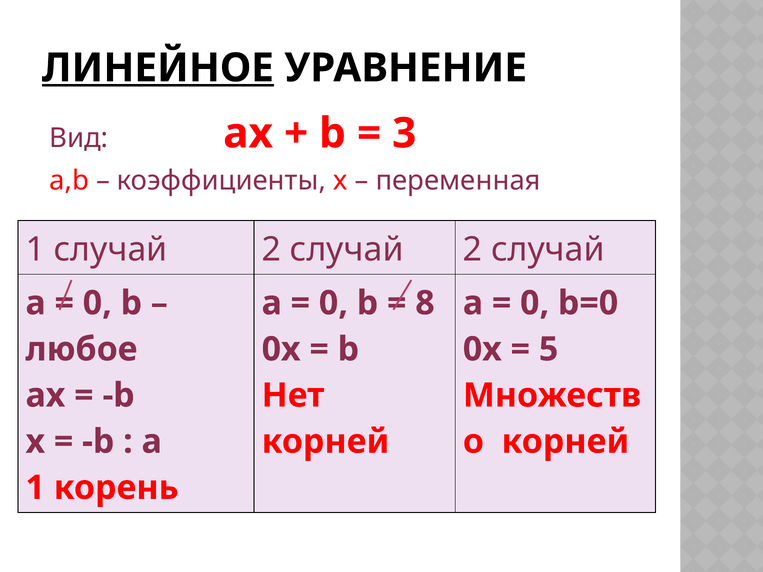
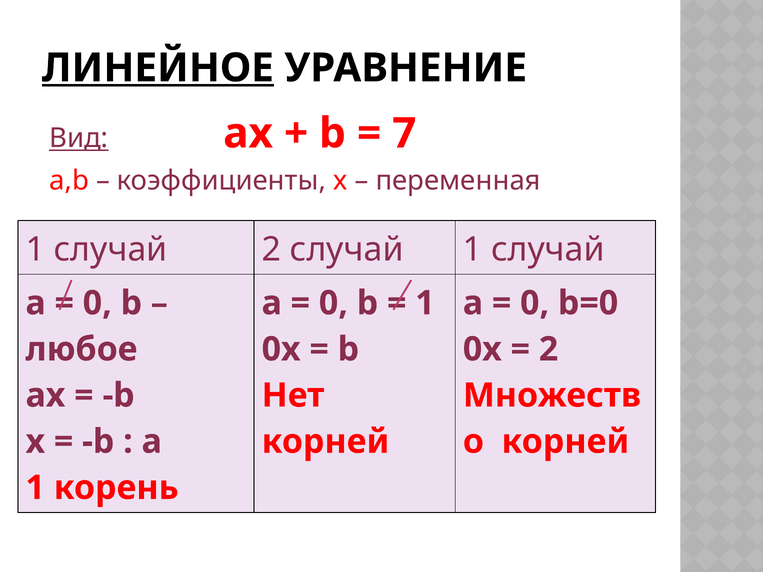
Вид underline: none -> present
3: 3 -> 7
2 случай 2: 2 -> 1
8 at (425, 303): 8 -> 1
5 at (549, 349): 5 -> 2
